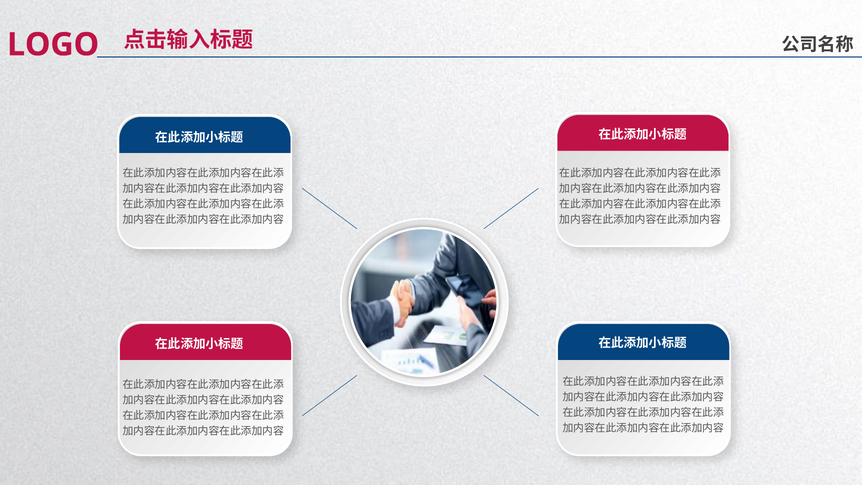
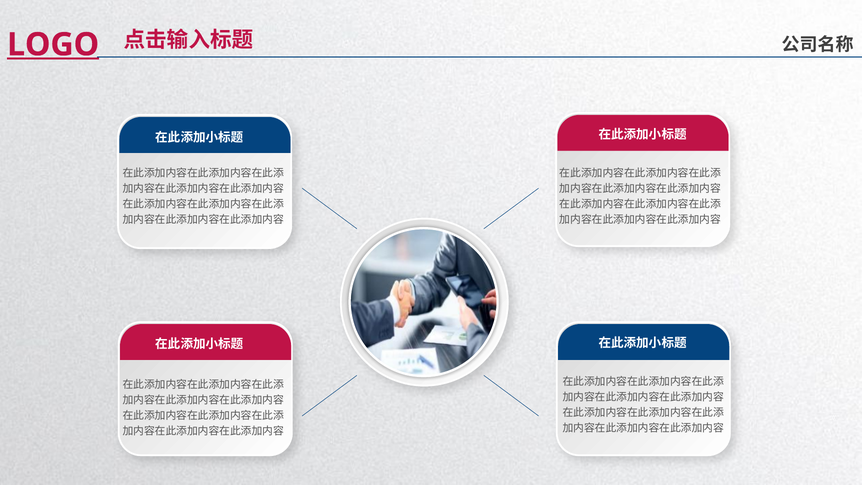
LOGO underline: none -> present
